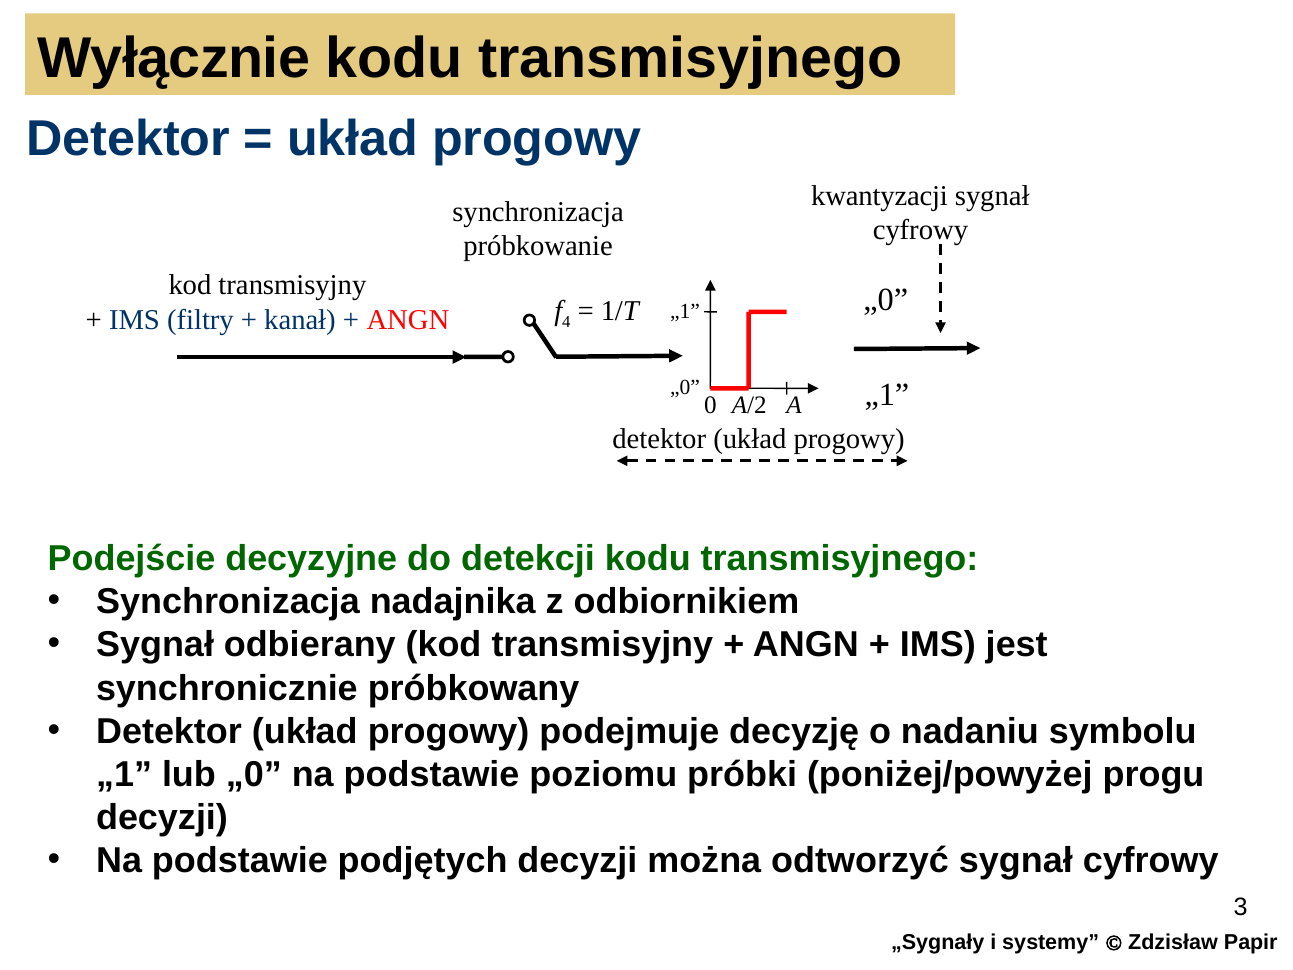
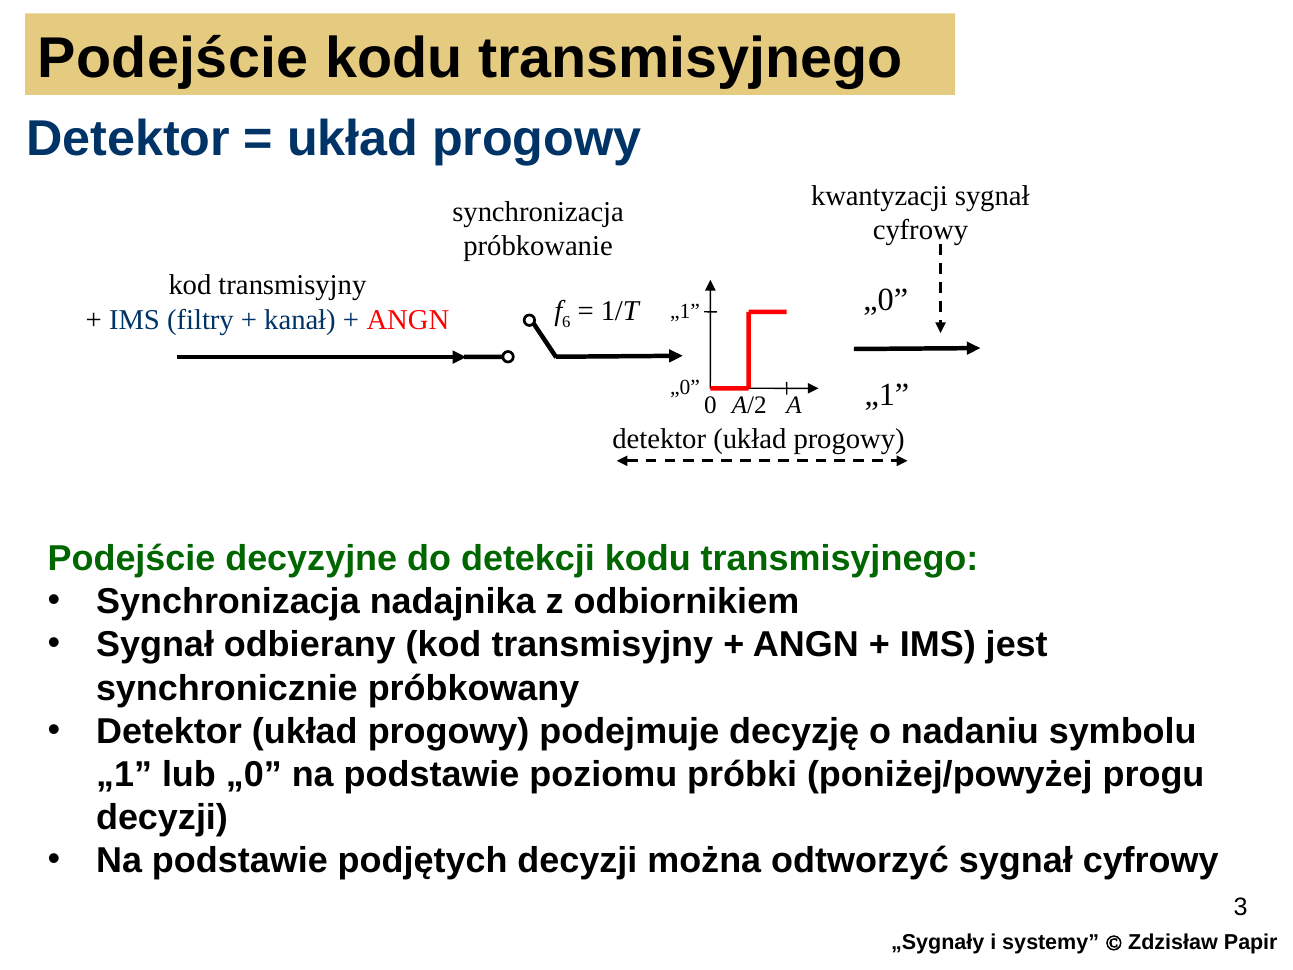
Wyłącznie at (174, 58): Wyłącznie -> Podejście
4: 4 -> 6
